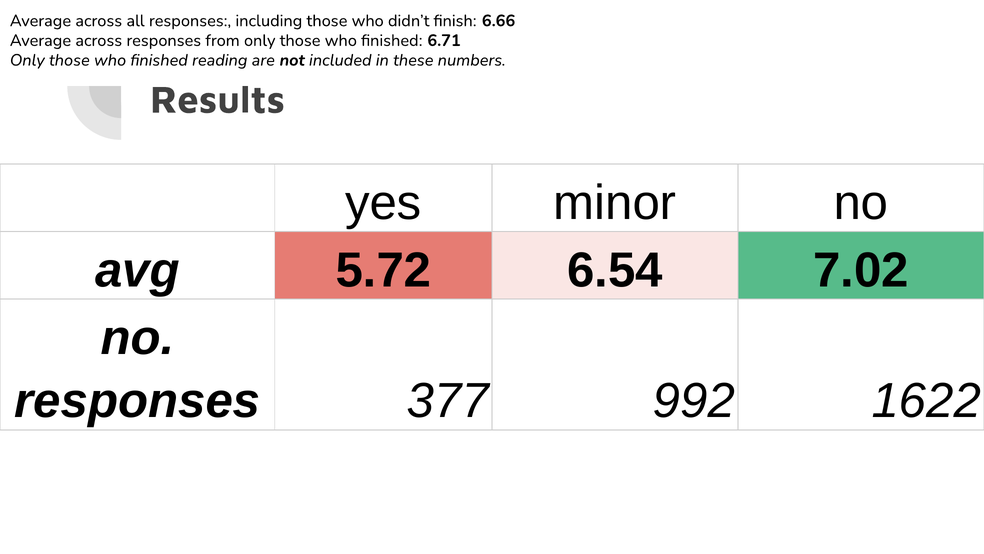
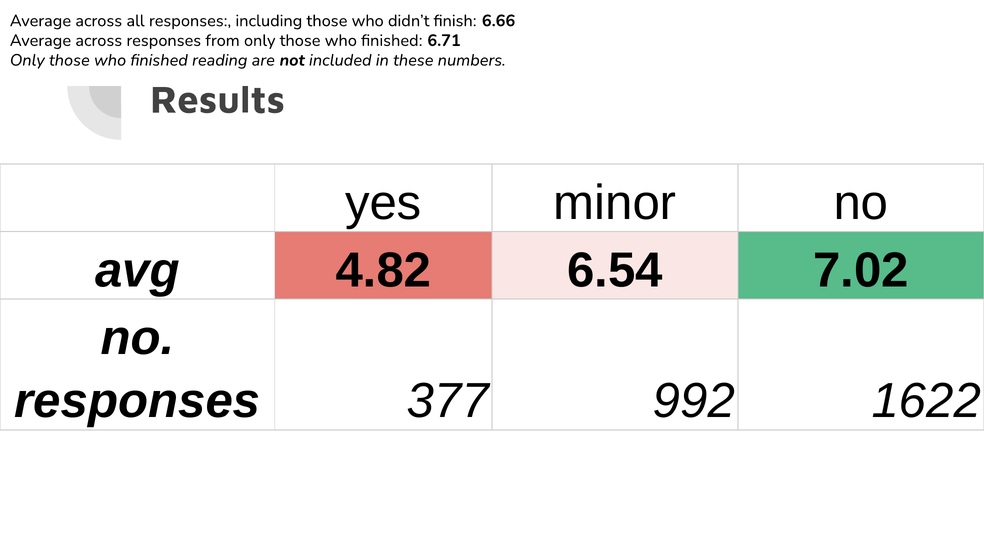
5.72: 5.72 -> 4.82
